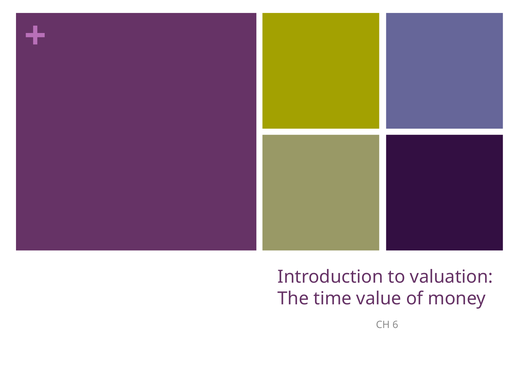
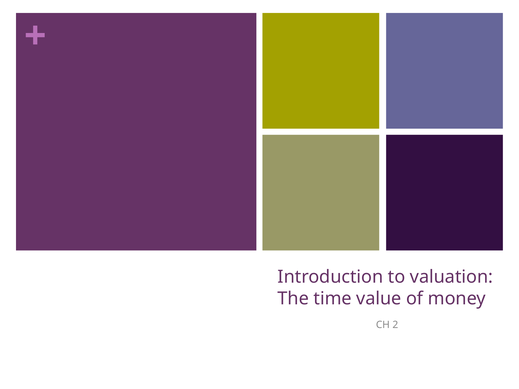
6: 6 -> 2
